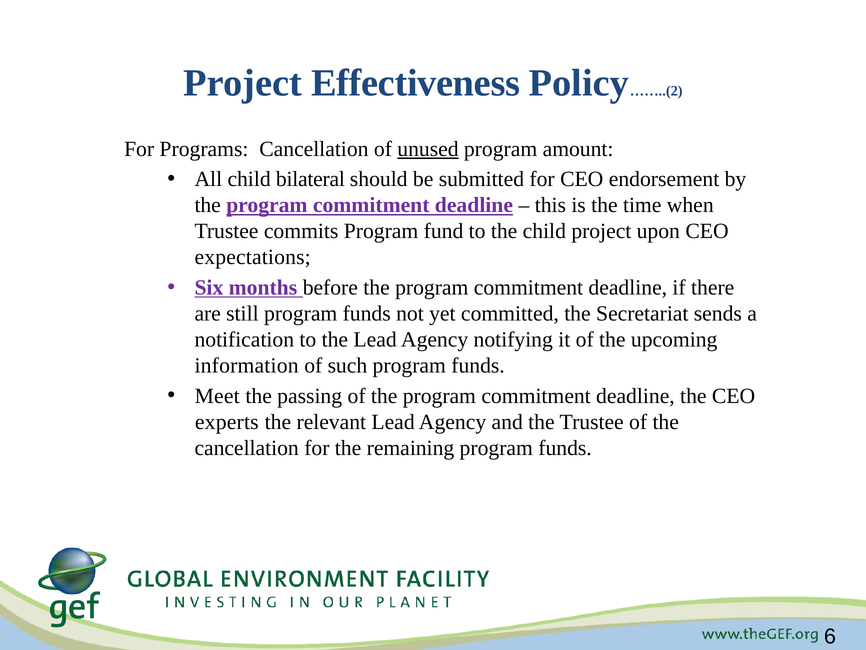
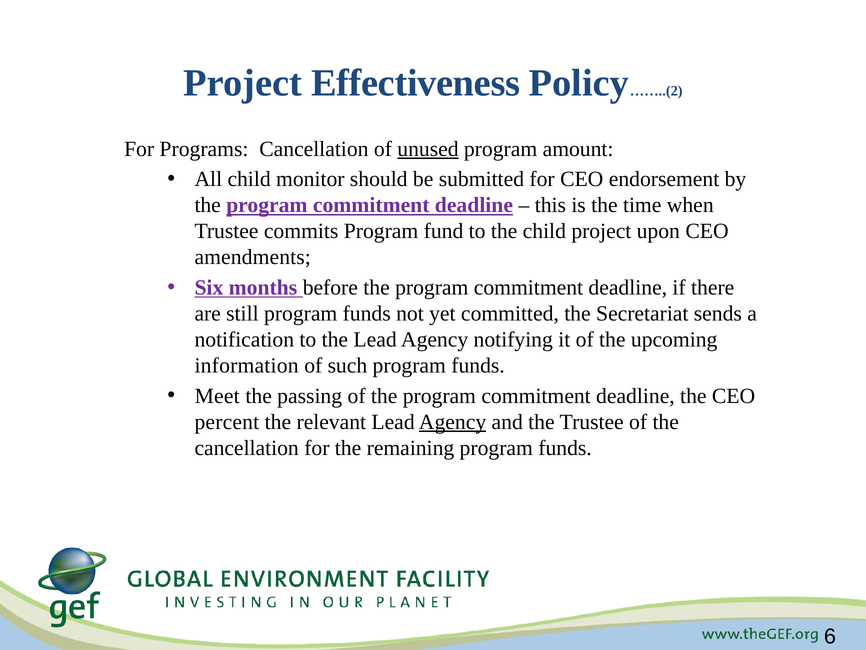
bilateral: bilateral -> monitor
expectations: expectations -> amendments
experts: experts -> percent
Agency at (453, 422) underline: none -> present
